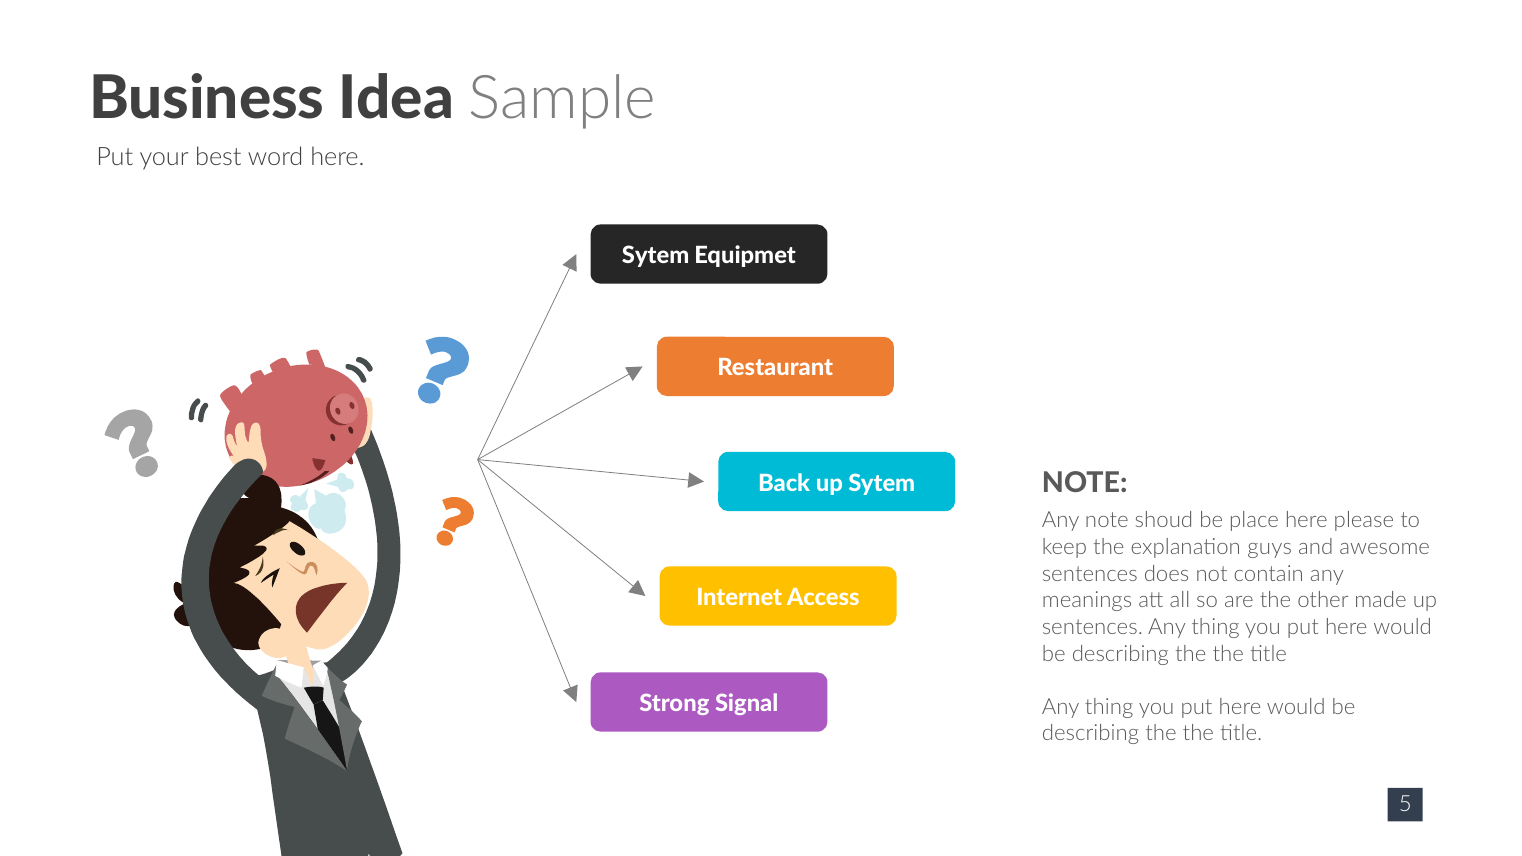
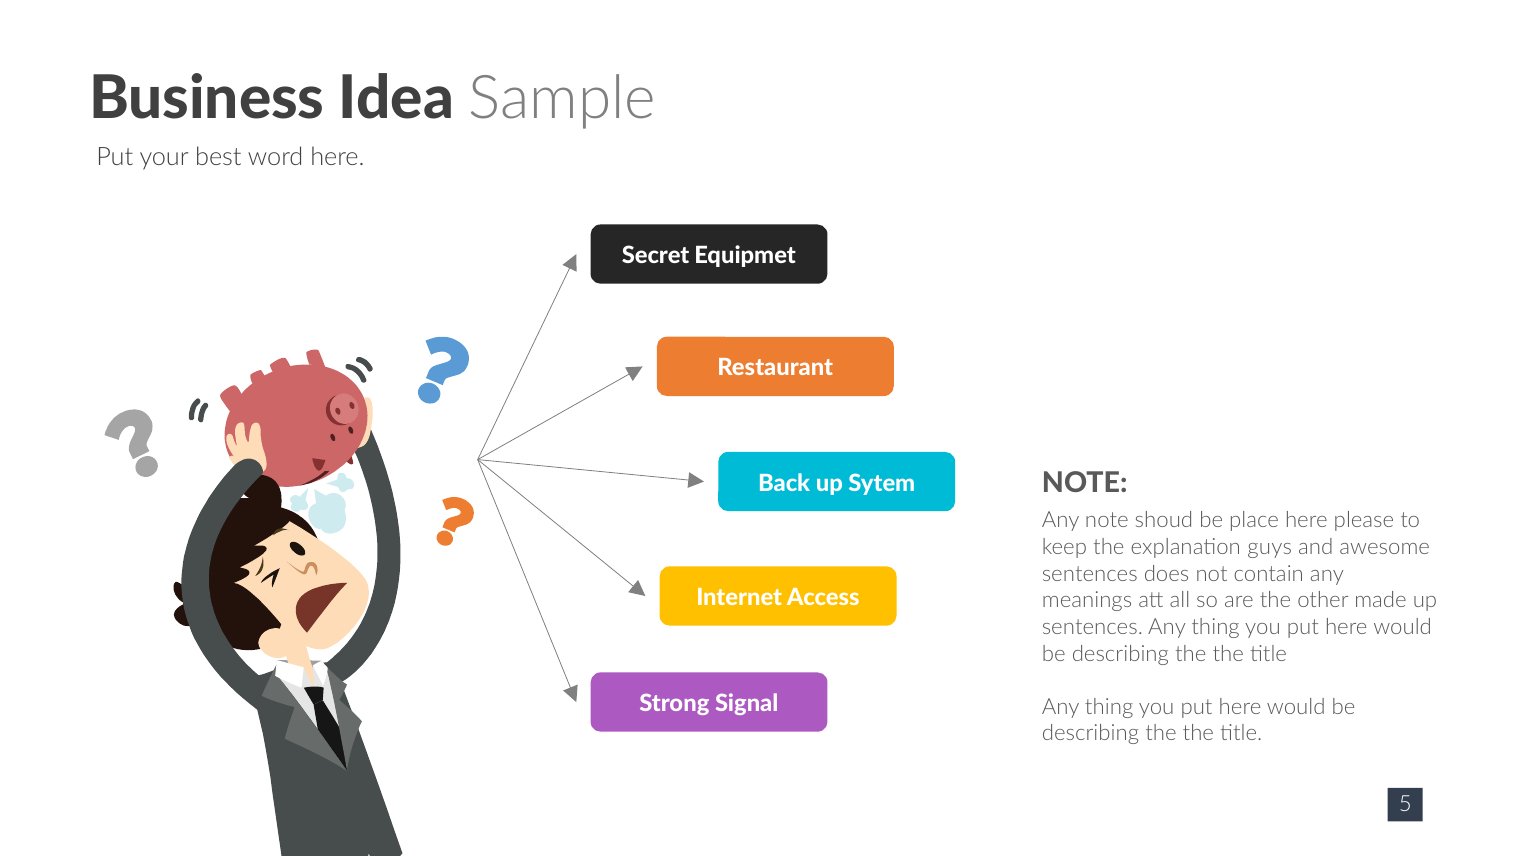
Sytem at (656, 256): Sytem -> Secret
